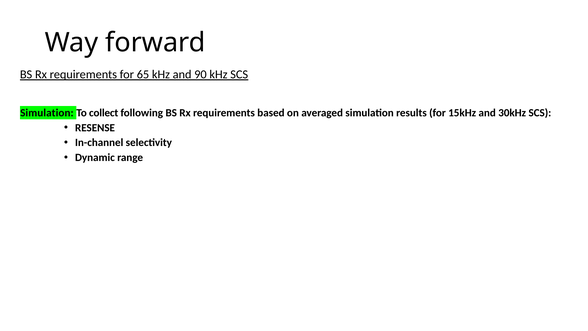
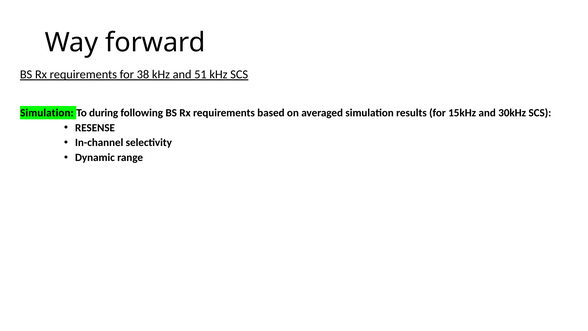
65: 65 -> 38
90: 90 -> 51
collect: collect -> during
